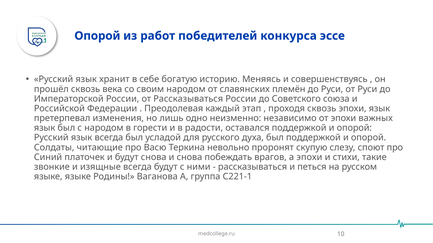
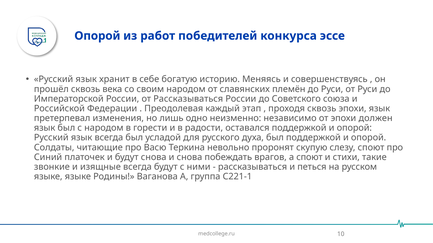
важных: важных -> должен
а эпохи: эпохи -> споют
